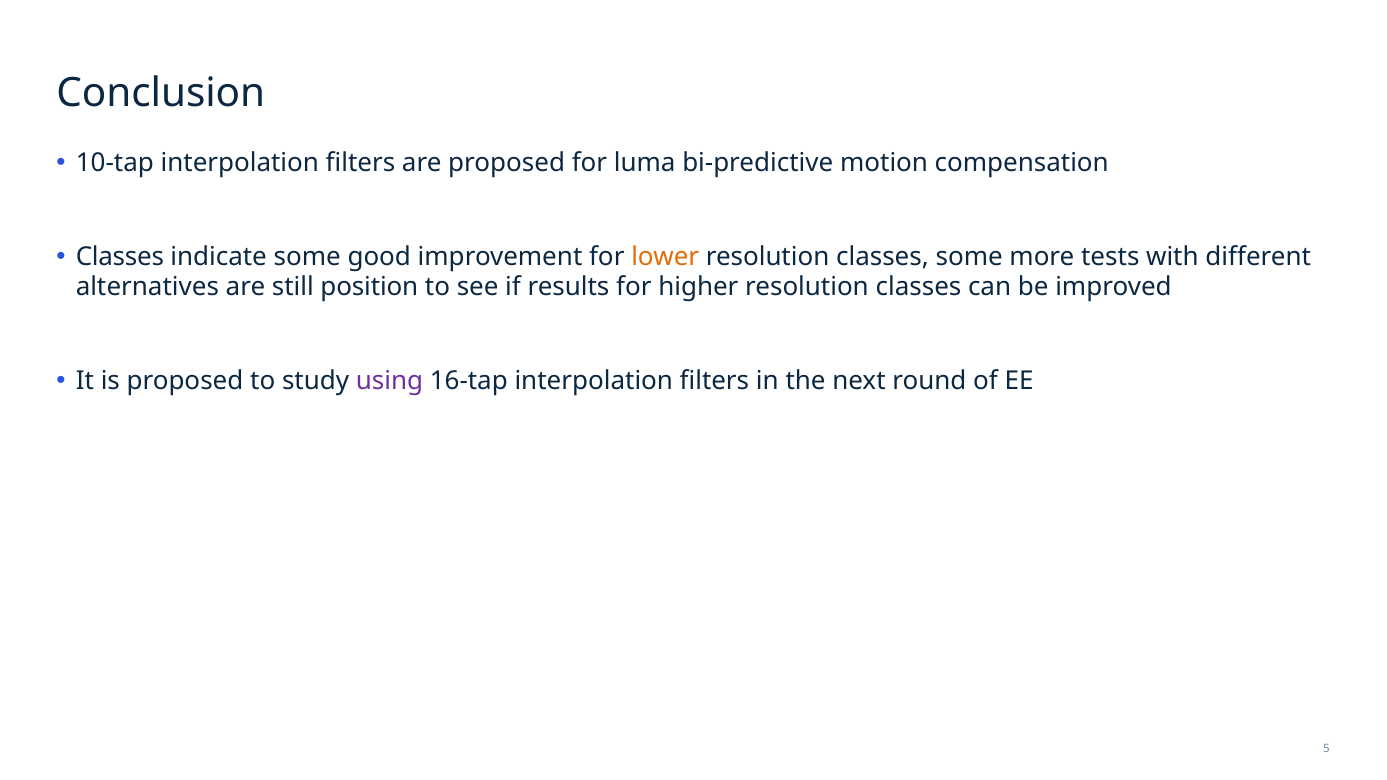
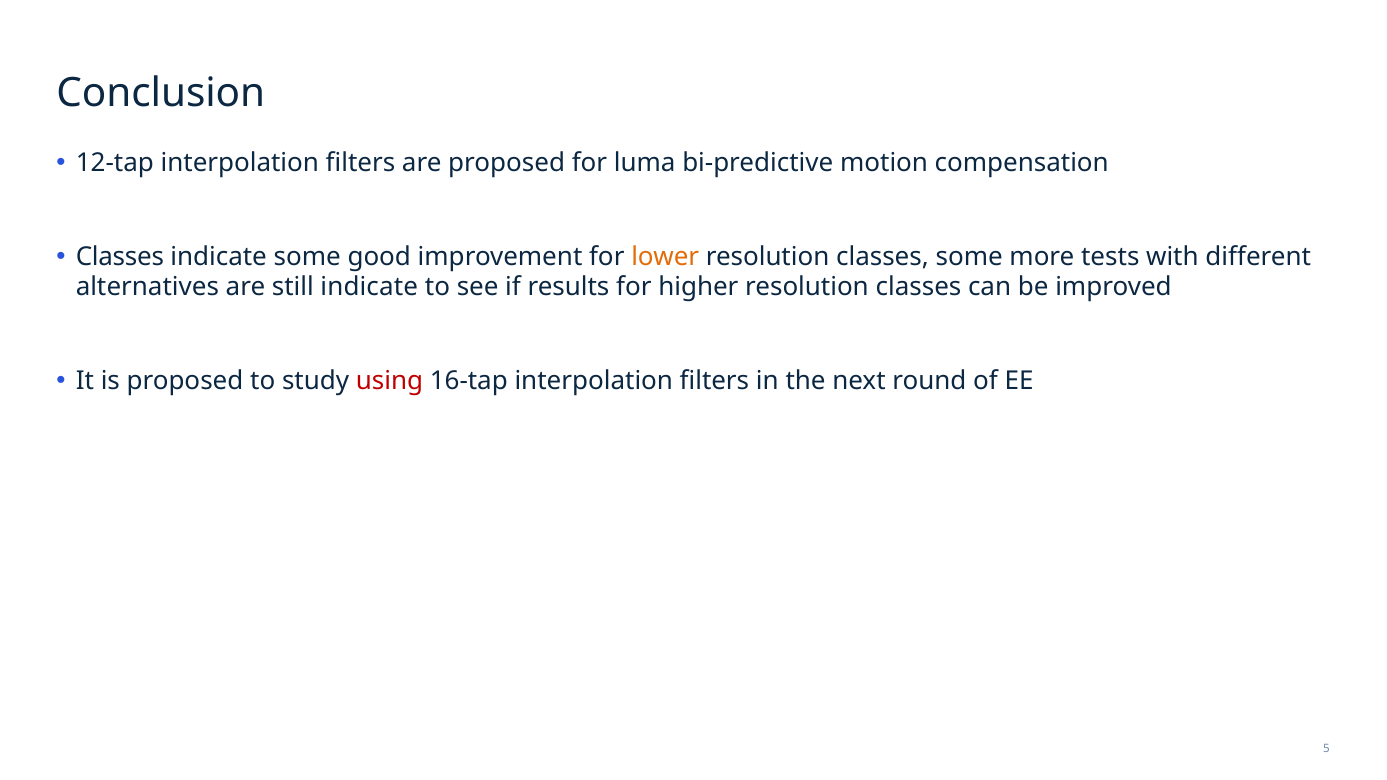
10-tap: 10-tap -> 12-tap
still position: position -> indicate
using colour: purple -> red
